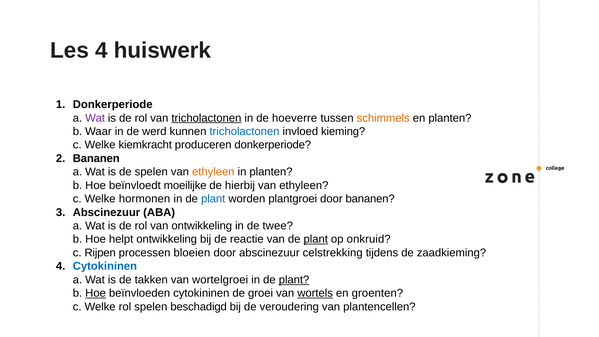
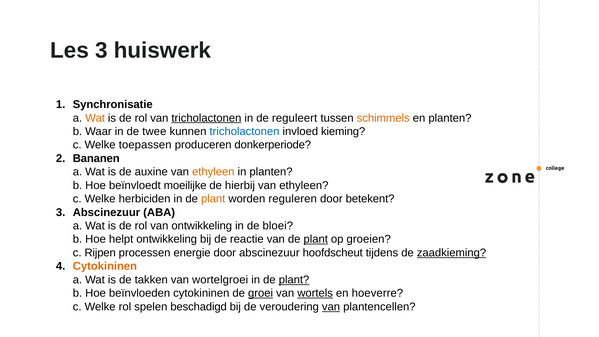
Les 4: 4 -> 3
Donkerperiode at (113, 104): Donkerperiode -> Synchronisatie
Wat at (95, 118) colour: purple -> orange
hoeverre: hoeverre -> reguleert
werd: werd -> twee
kiemkracht: kiemkracht -> toepassen
de spelen: spelen -> auxine
hormonen: hormonen -> herbiciden
plant at (213, 199) colour: blue -> orange
plantgroei: plantgroei -> reguleren
door bananen: bananen -> betekent
twee: twee -> bloei
onkruid: onkruid -> groeien
bloeien: bloeien -> energie
celstrekking: celstrekking -> hoofdscheut
zaadkieming underline: none -> present
Cytokininen at (105, 266) colour: blue -> orange
Hoe at (96, 293) underline: present -> none
groei underline: none -> present
groenten: groenten -> hoeverre
van at (331, 307) underline: none -> present
